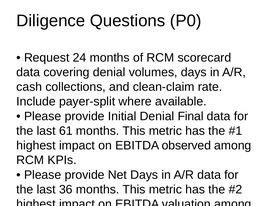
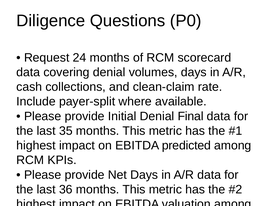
61: 61 -> 35
observed: observed -> predicted
